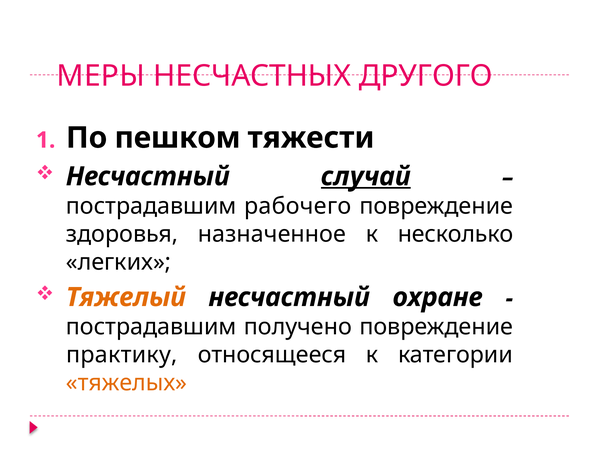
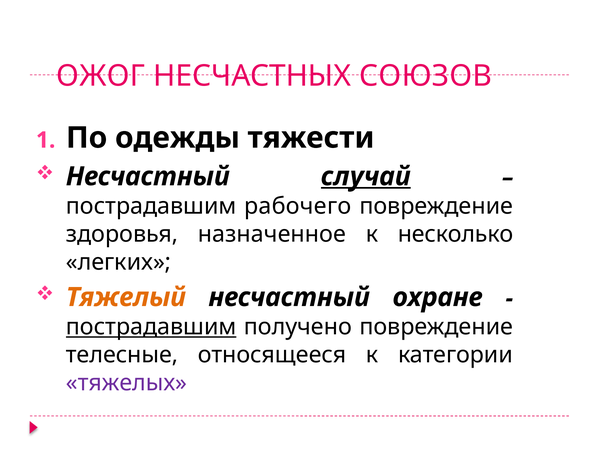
МЕРЫ: МЕРЫ -> ОЖОГ
ДРУГОГО: ДРУГОГО -> СОЮЗОВ
пешком: пешком -> одежды
пострадавшим at (151, 327) underline: none -> present
практику: практику -> телесные
тяжелых colour: orange -> purple
